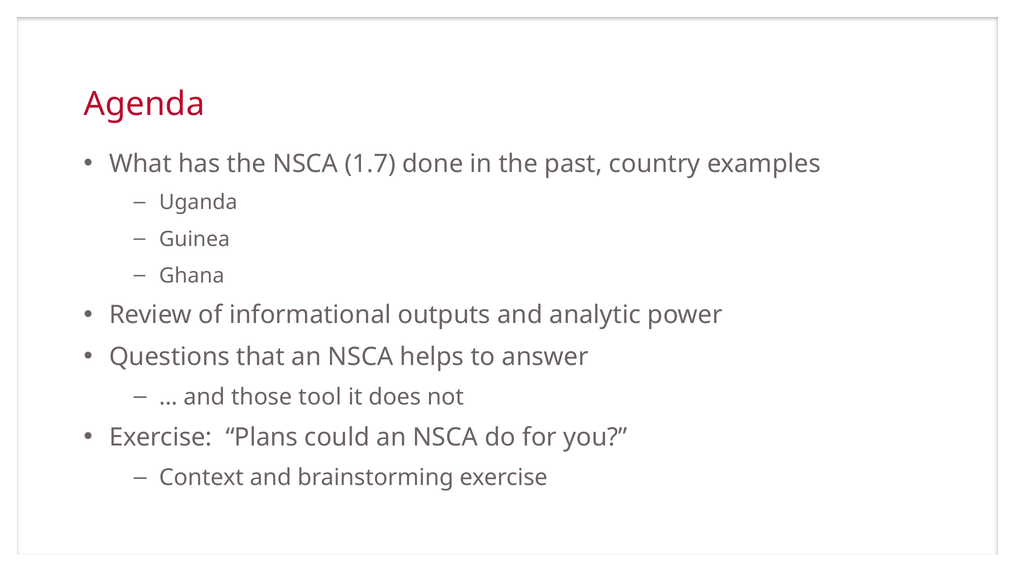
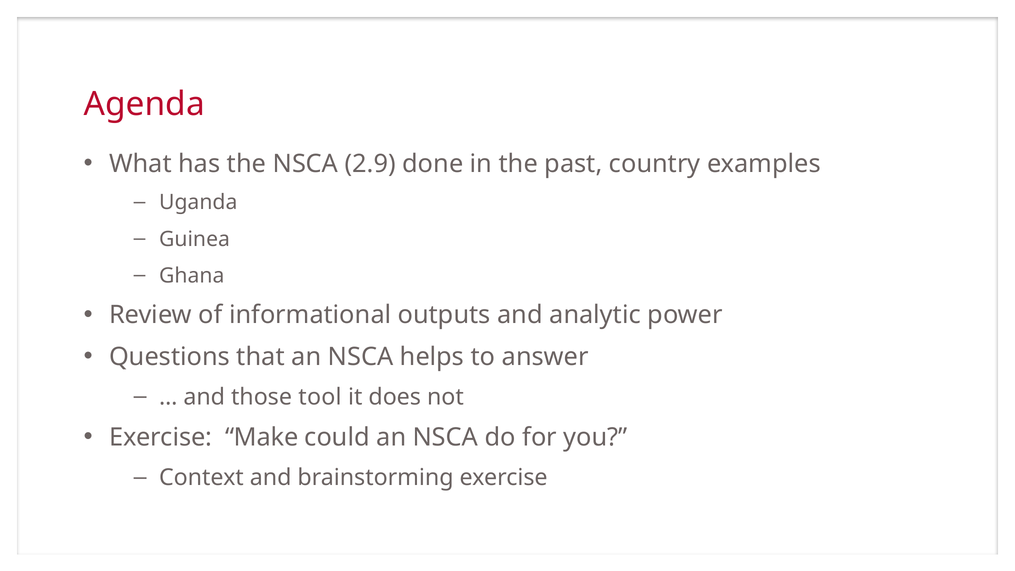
1.7: 1.7 -> 2.9
Plans: Plans -> Make
